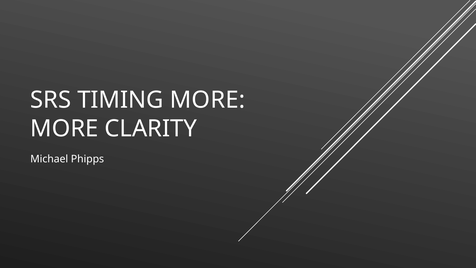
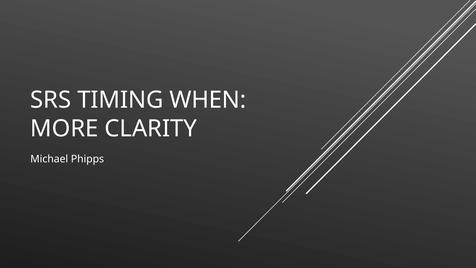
TIMING MORE: MORE -> WHEN
